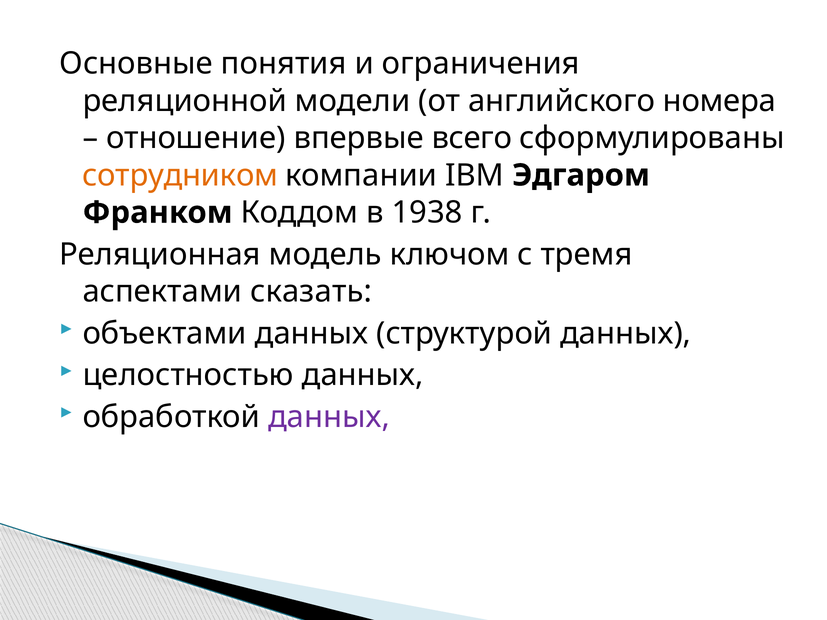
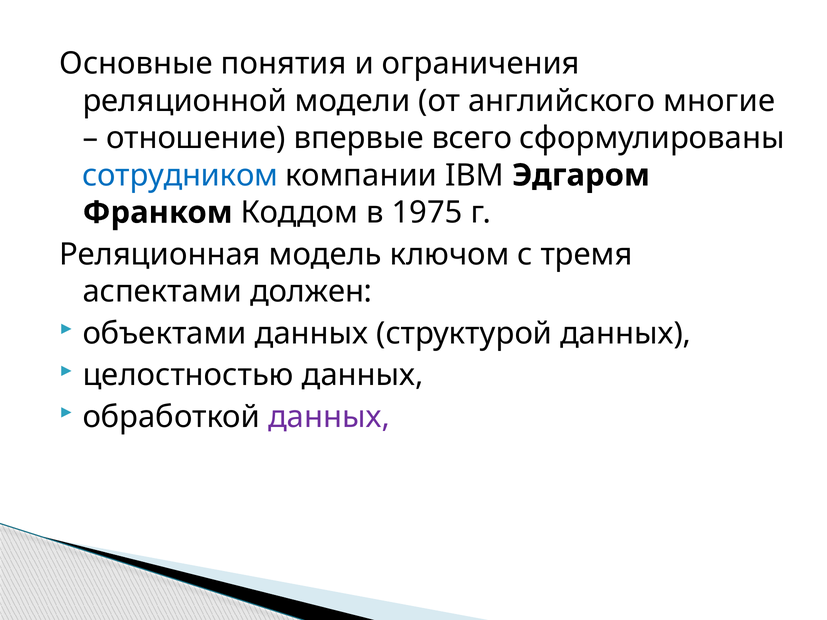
номера: номера -> многие
сотрудником colour: orange -> blue
1938: 1938 -> 1975
сказать: сказать -> должен
